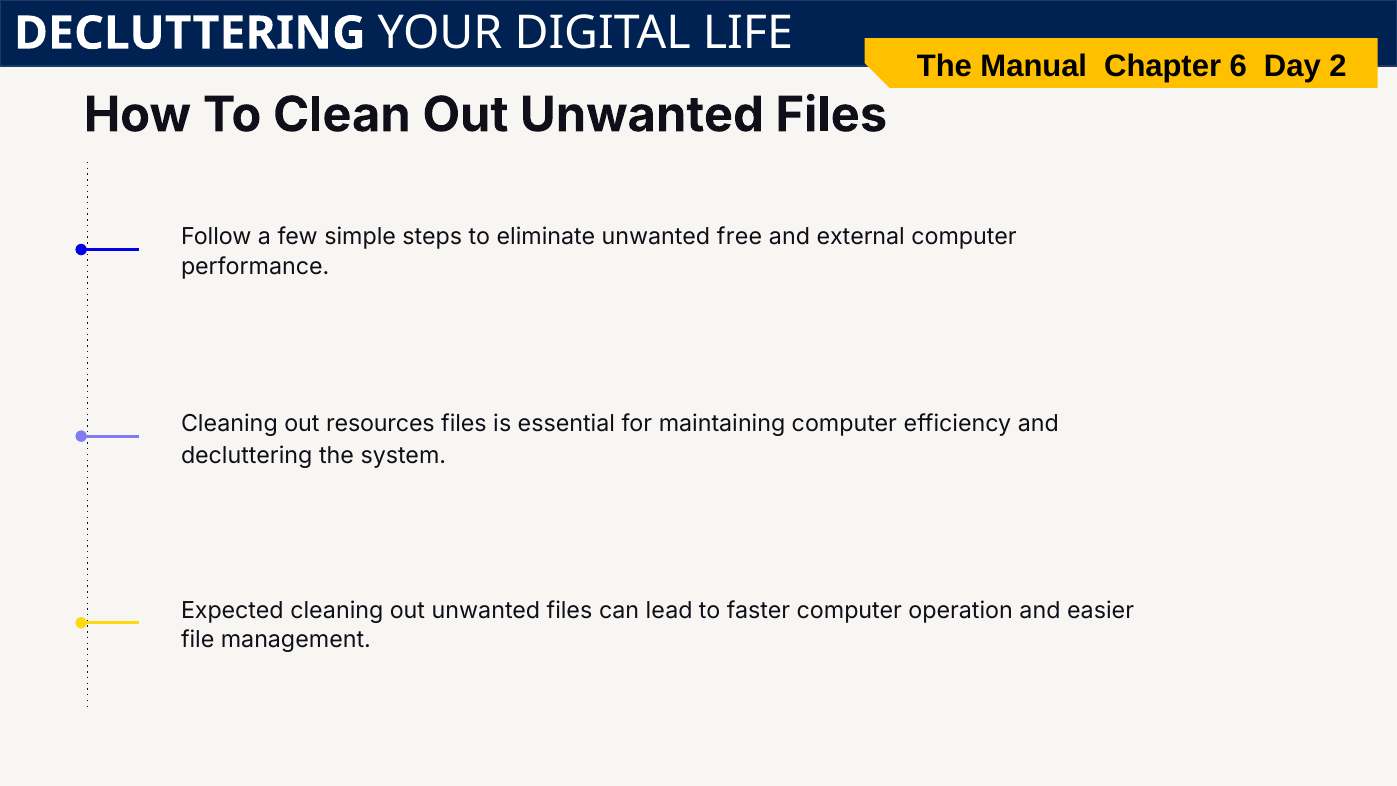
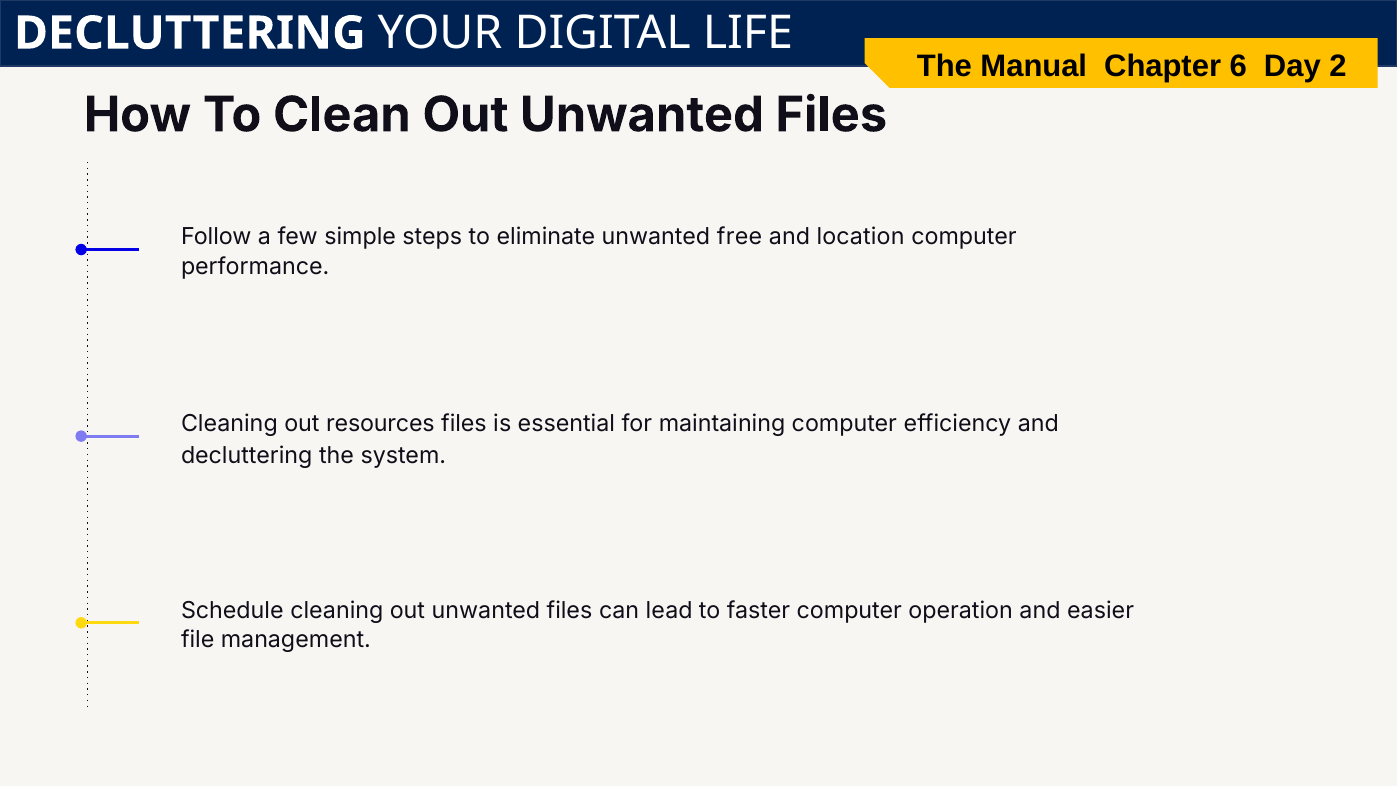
external: external -> location
Expected: Expected -> Schedule
